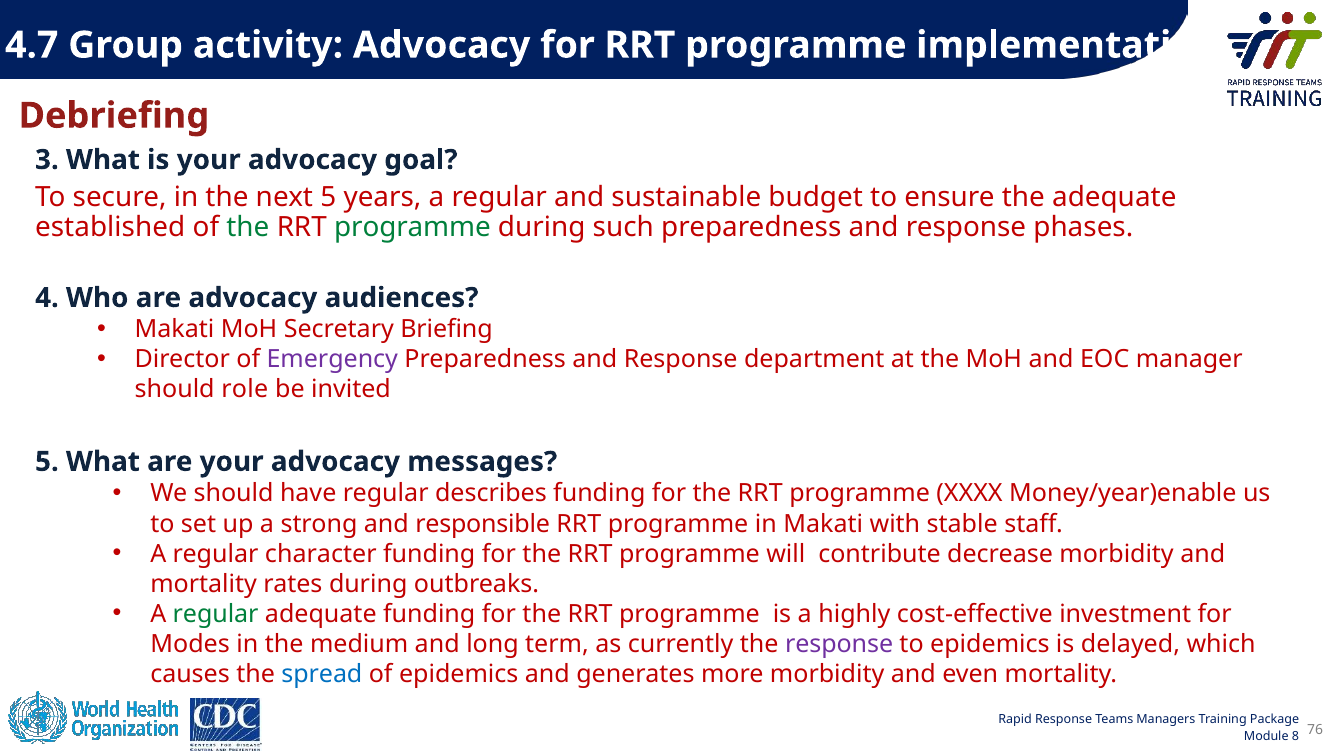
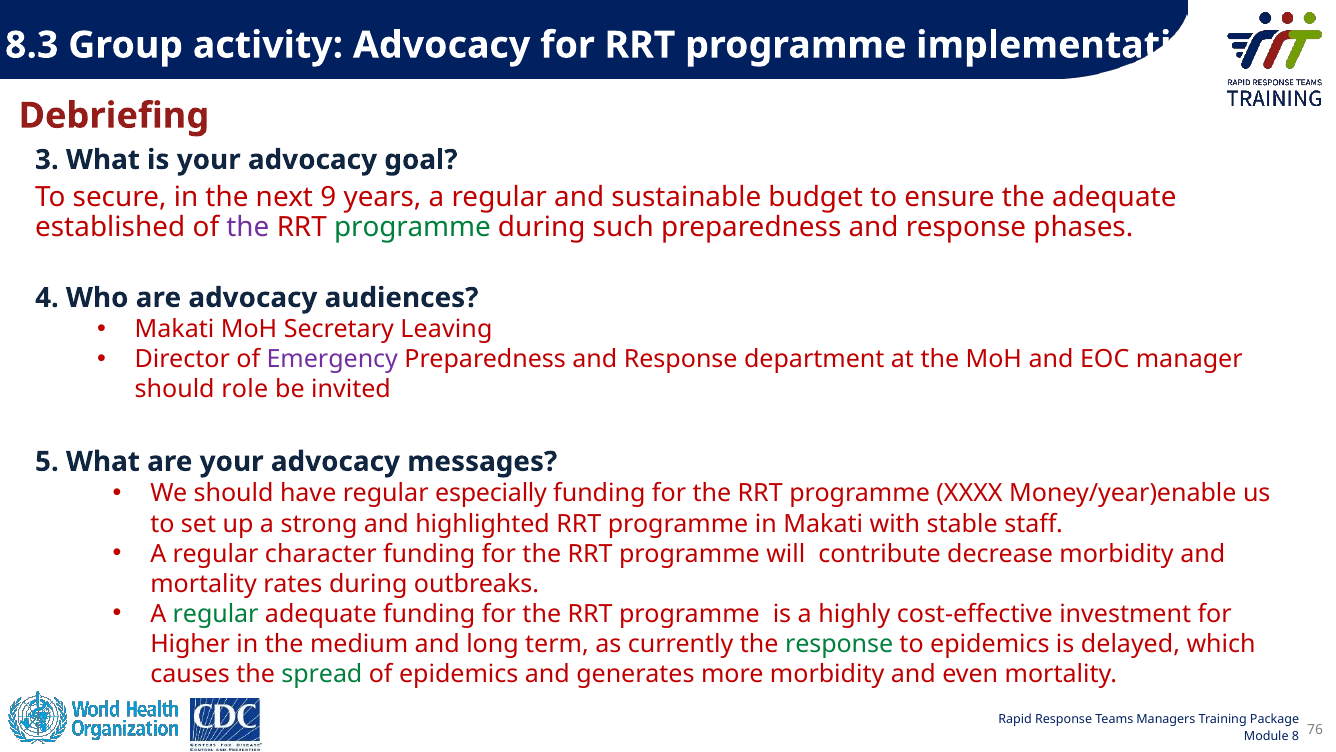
4.7: 4.7 -> 8.3
next 5: 5 -> 9
the at (248, 227) colour: green -> purple
Briefing: Briefing -> Leaving
describes: describes -> especially
responsible: responsible -> highlighted
Modes: Modes -> Higher
response at (839, 644) colour: purple -> green
spread colour: blue -> green
